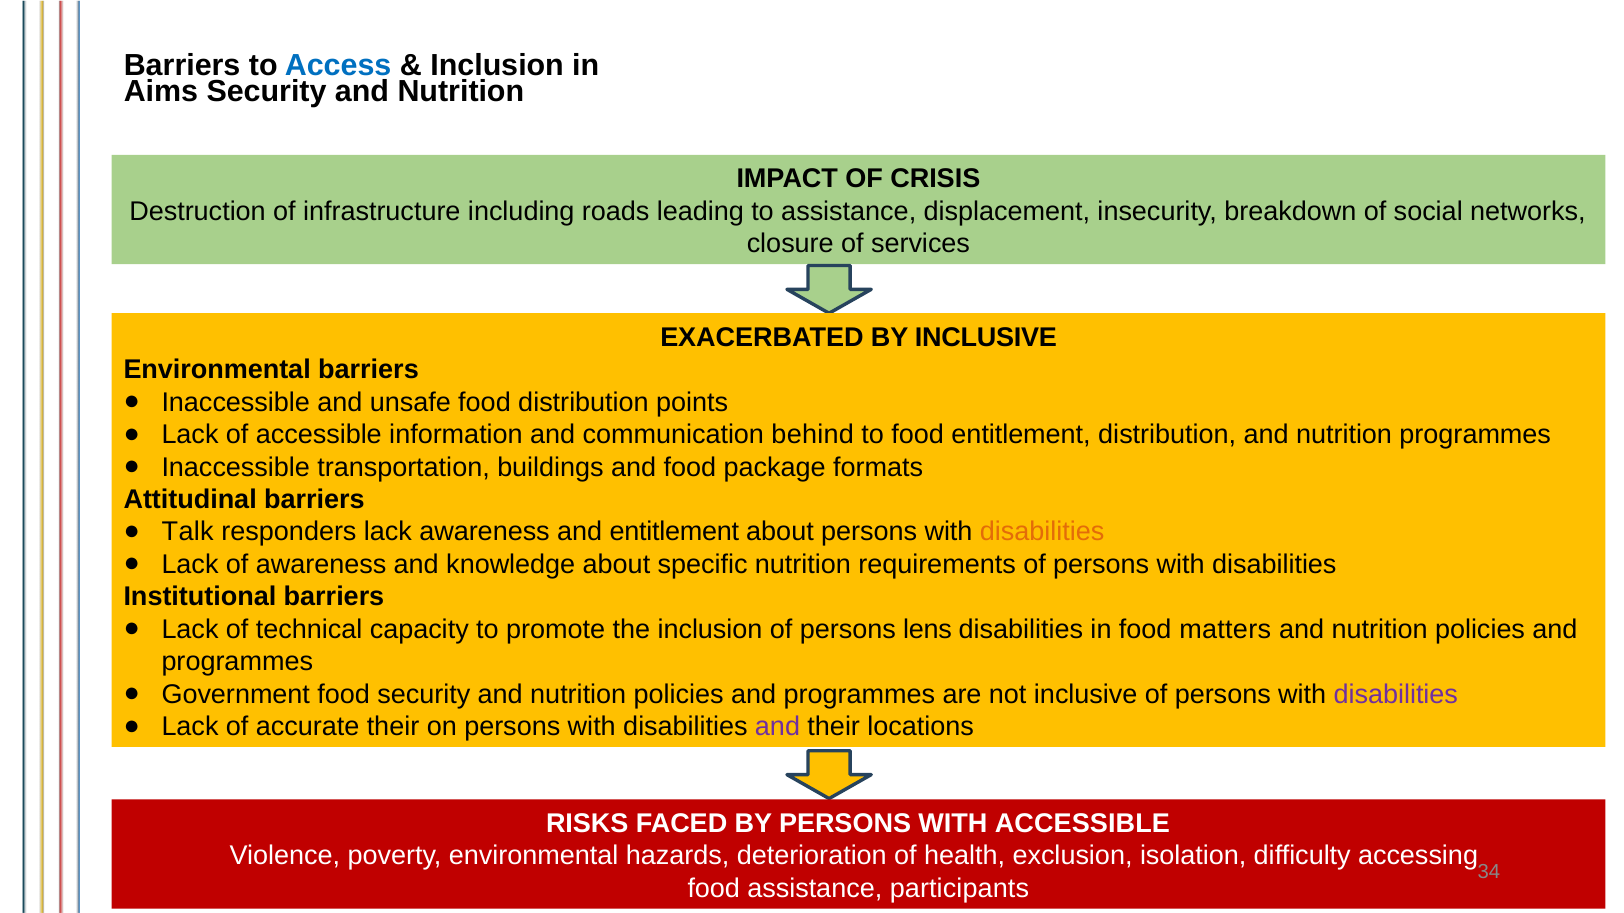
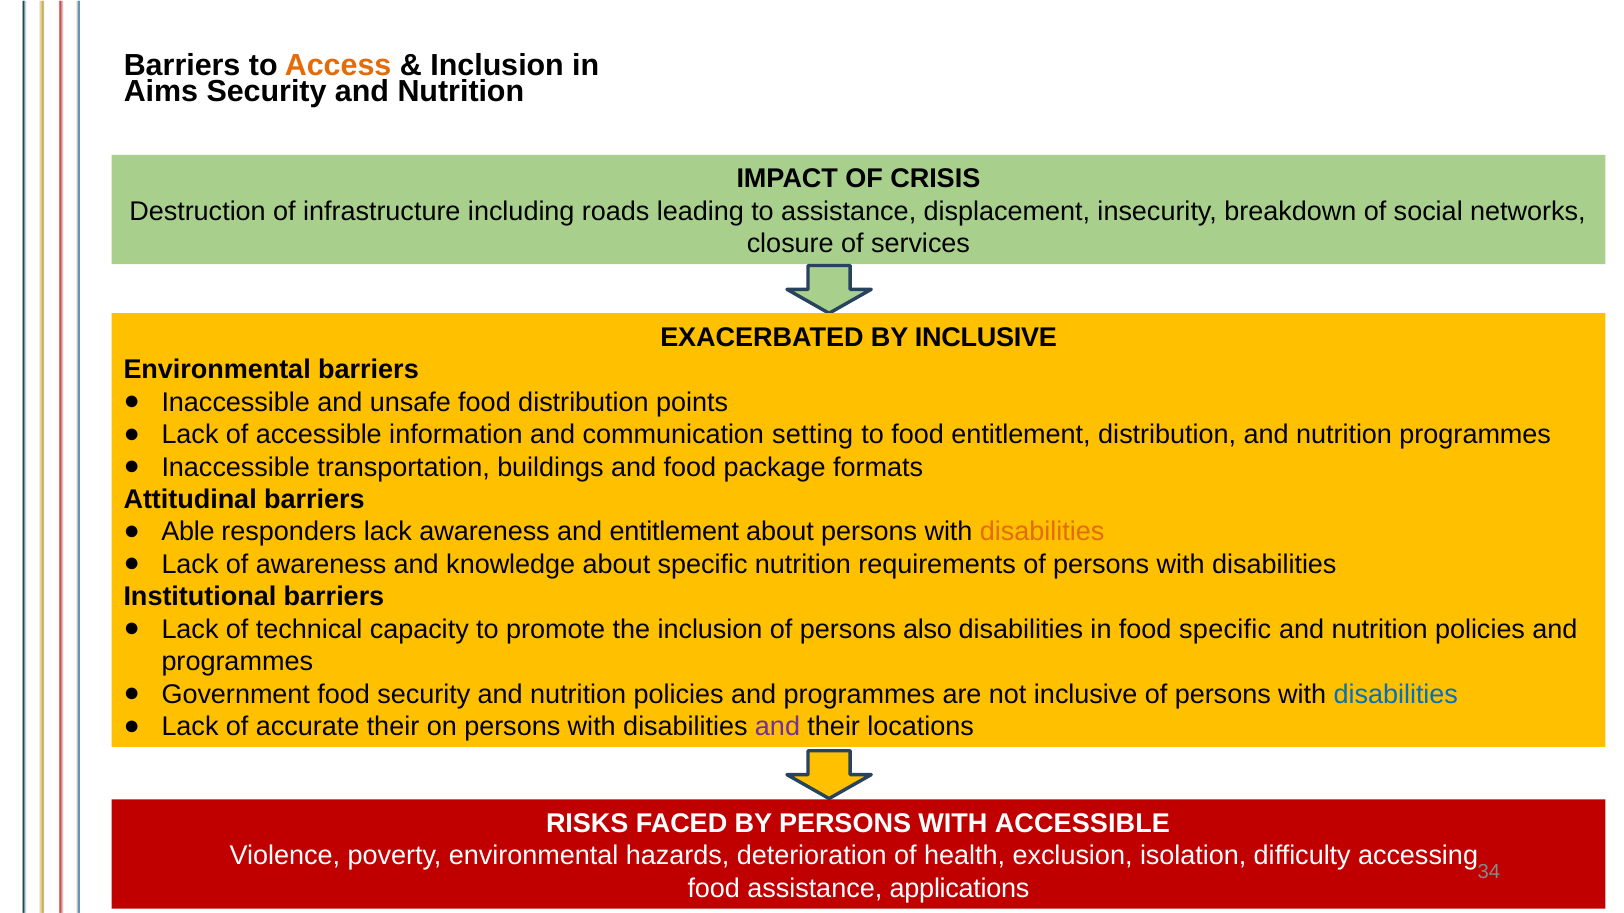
Access colour: blue -> orange
behind: behind -> setting
Talk: Talk -> Able
lens: lens -> also
food matters: matters -> specific
disabilities at (1396, 695) colour: purple -> blue
participants: participants -> applications
